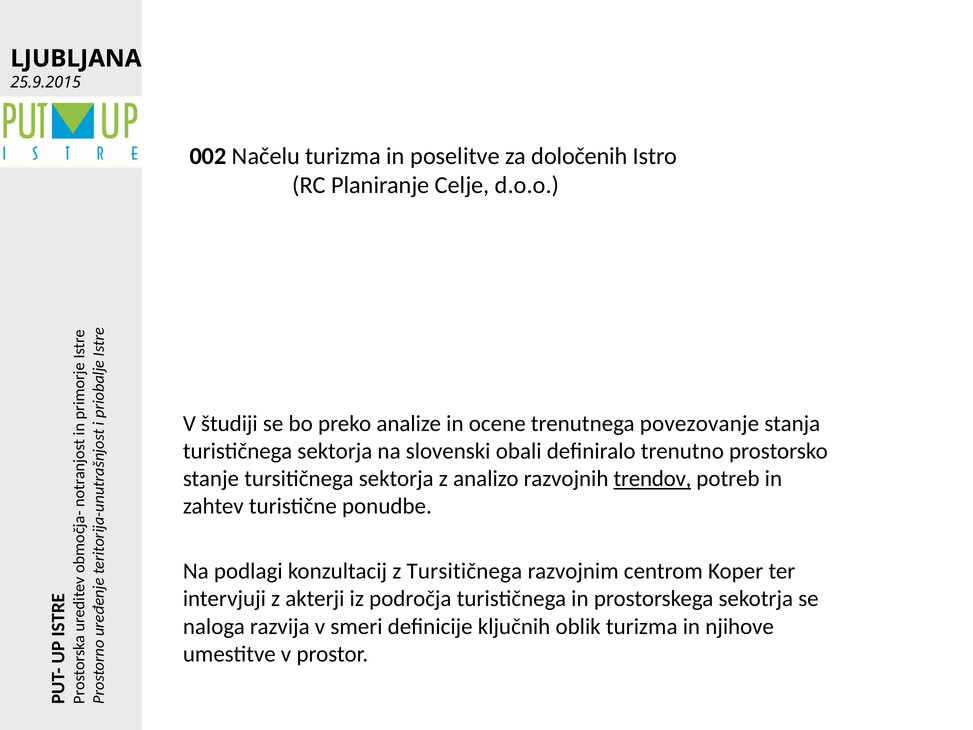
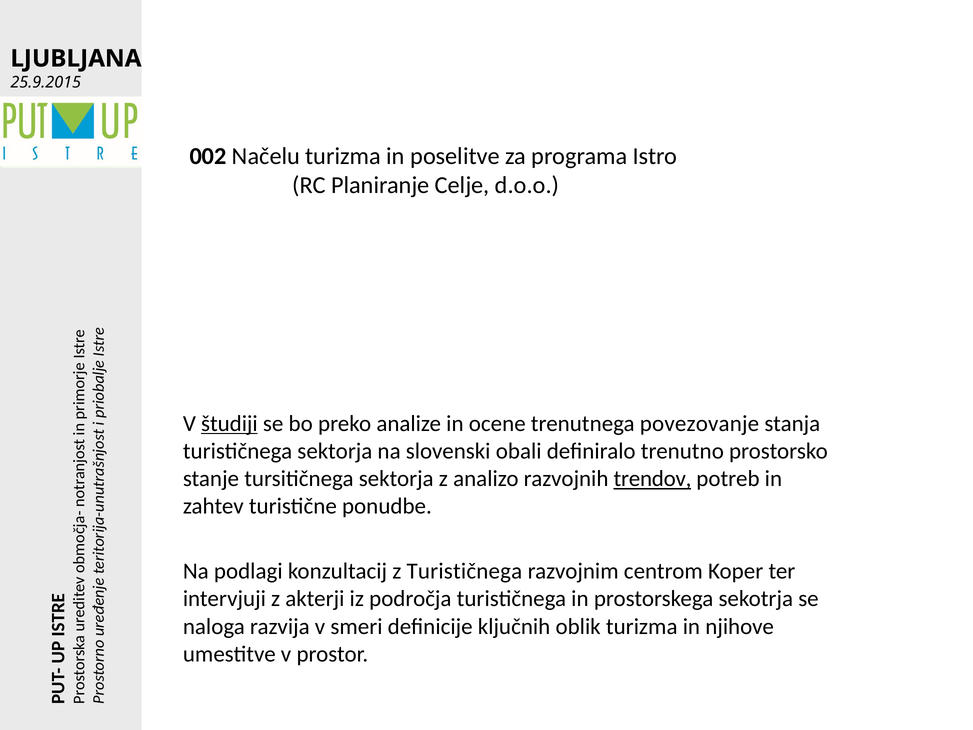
določenih: določenih -> programa
študiji underline: none -> present
z Tursitičnega: Tursitičnega -> Turističnega
